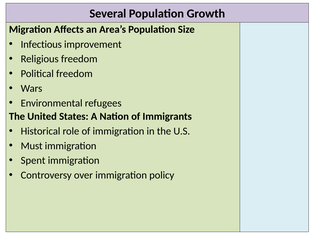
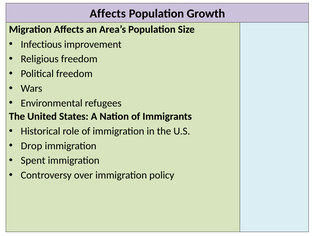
Several at (108, 14): Several -> Affects
Must: Must -> Drop
